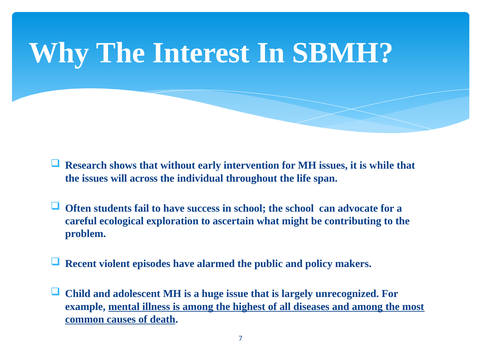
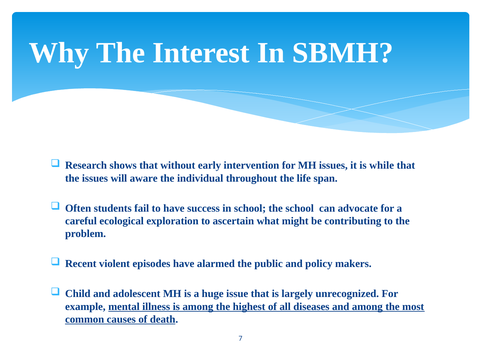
across: across -> aware
